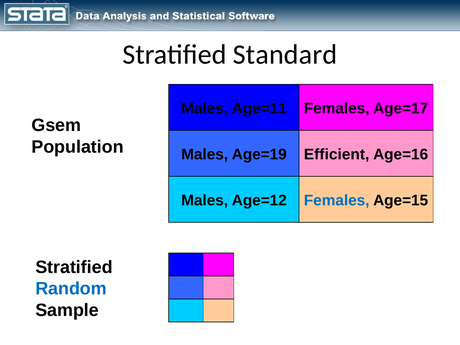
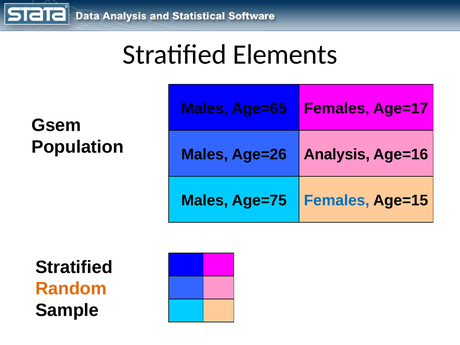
Standard: Standard -> Elements
Age=11: Age=11 -> Age=65
Age=19: Age=19 -> Age=26
Efficient: Efficient -> Analysis
Age=12: Age=12 -> Age=75
Random colour: blue -> orange
